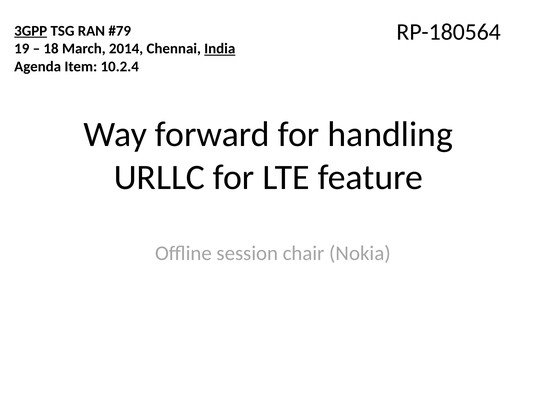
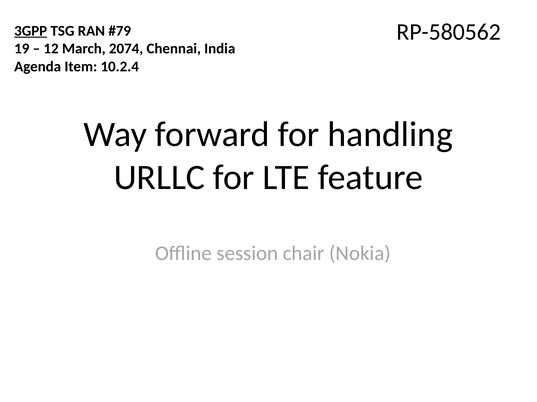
RP-180564: RP-180564 -> RP-580562
18: 18 -> 12
2014: 2014 -> 2074
India underline: present -> none
